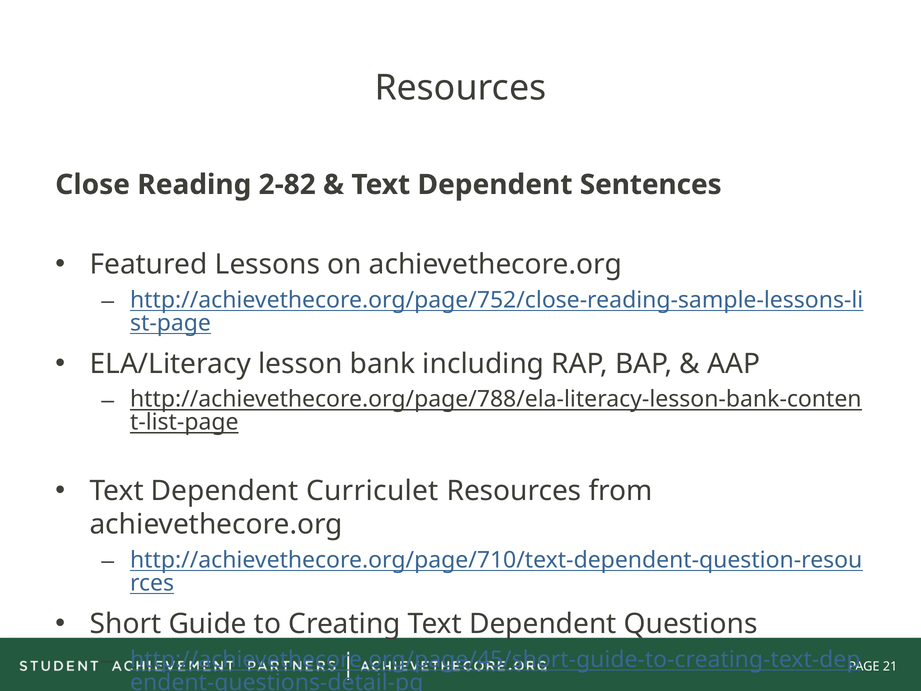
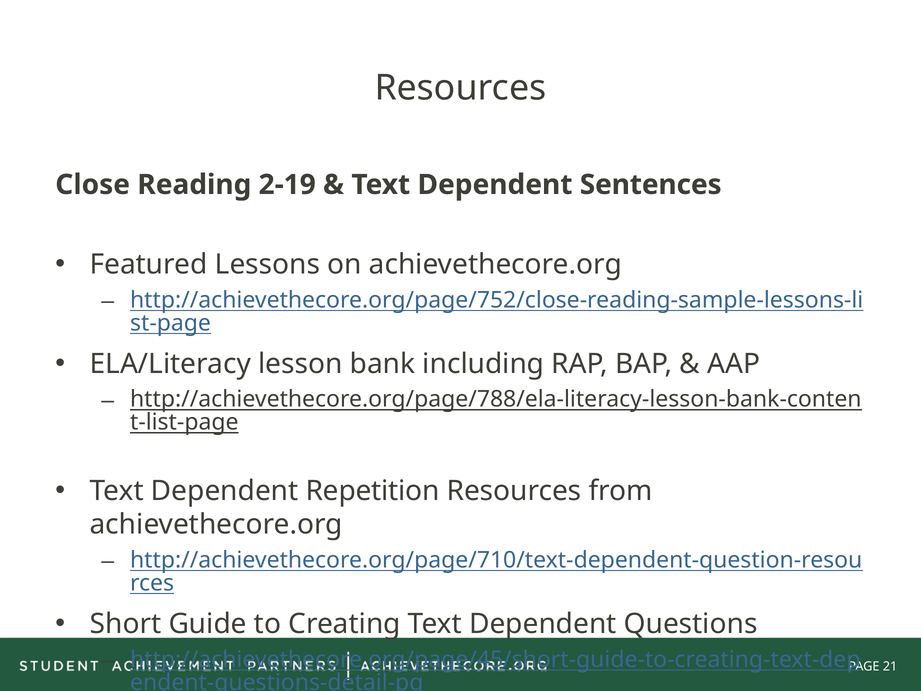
2-82: 2-82 -> 2-19
Curriculet: Curriculet -> Repetition
